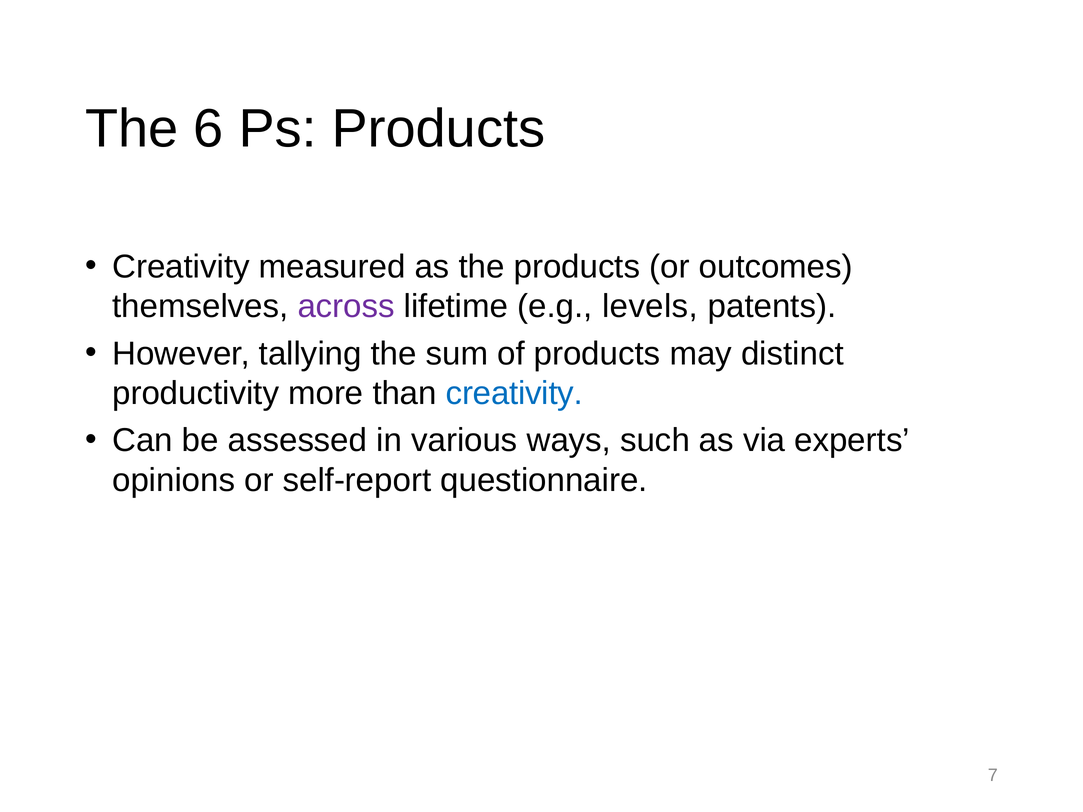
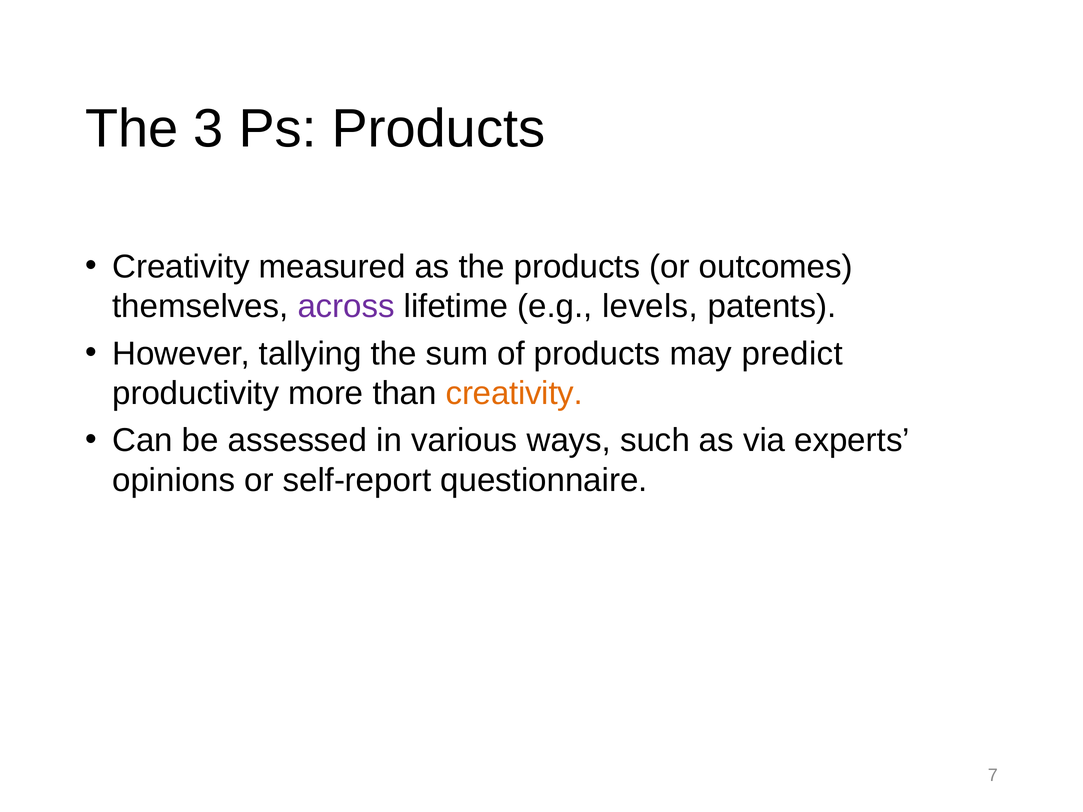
6: 6 -> 3
distinct: distinct -> predict
creativity at (514, 393) colour: blue -> orange
